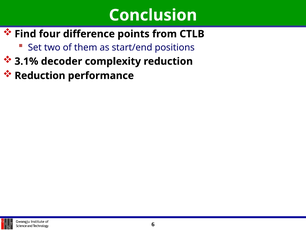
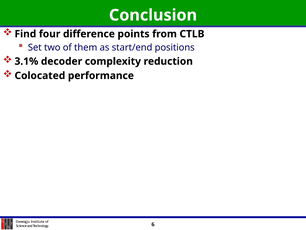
Reduction at (40, 76): Reduction -> Colocated
